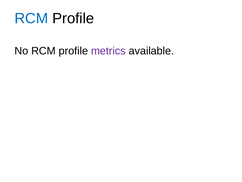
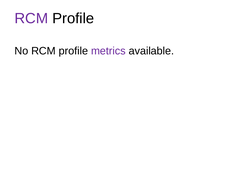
RCM at (31, 18) colour: blue -> purple
